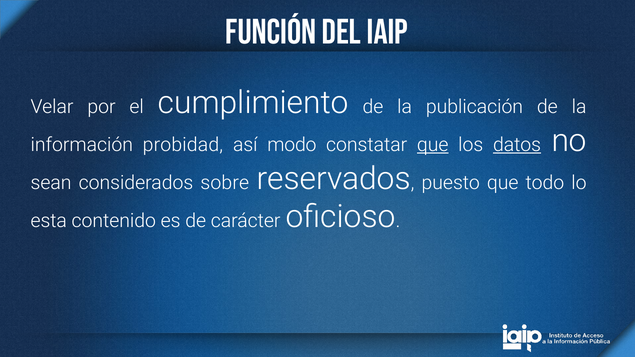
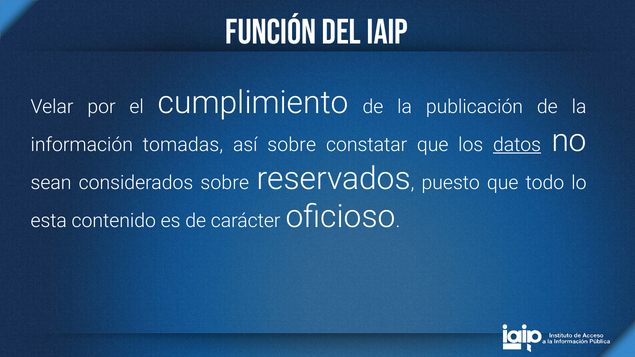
probidad: probidad -> tomadas
así modo: modo -> sobre
que at (433, 145) underline: present -> none
